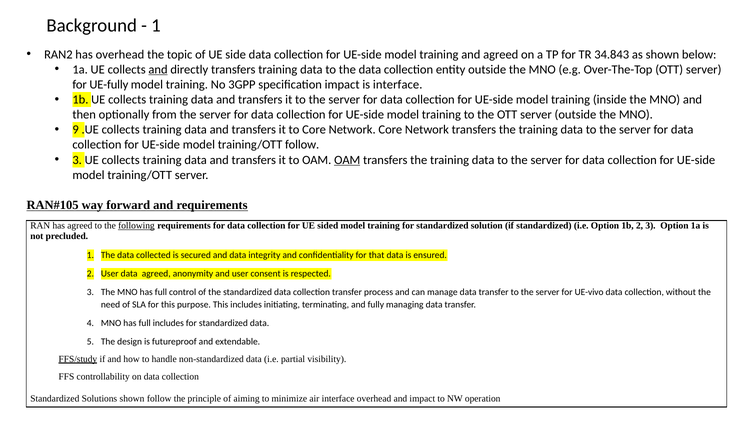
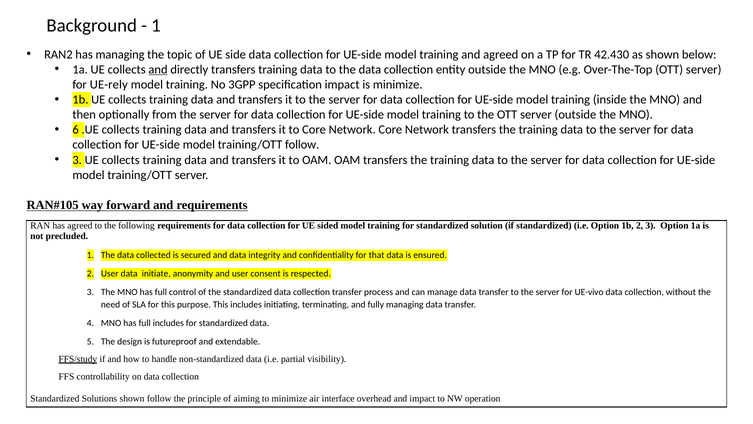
has overhead: overhead -> managing
34.843: 34.843 -> 42.430
UE-fully: UE-fully -> UE-rely
is interface: interface -> minimize
9: 9 -> 6
OAM at (347, 160) underline: present -> none
following underline: present -> none
data agreed: agreed -> initiate
